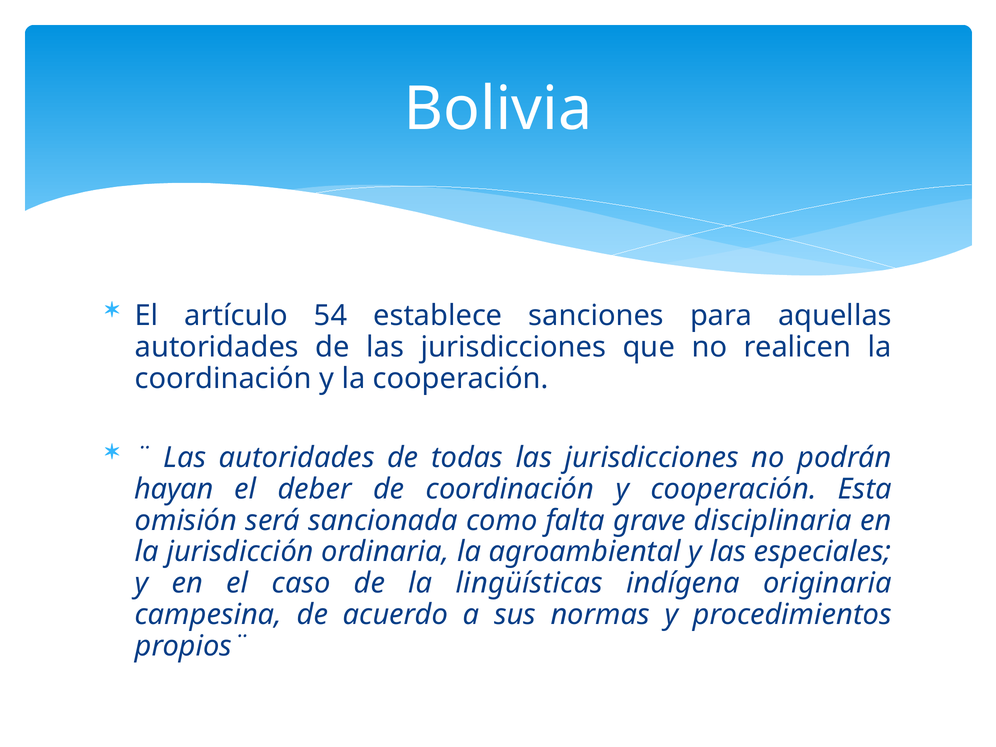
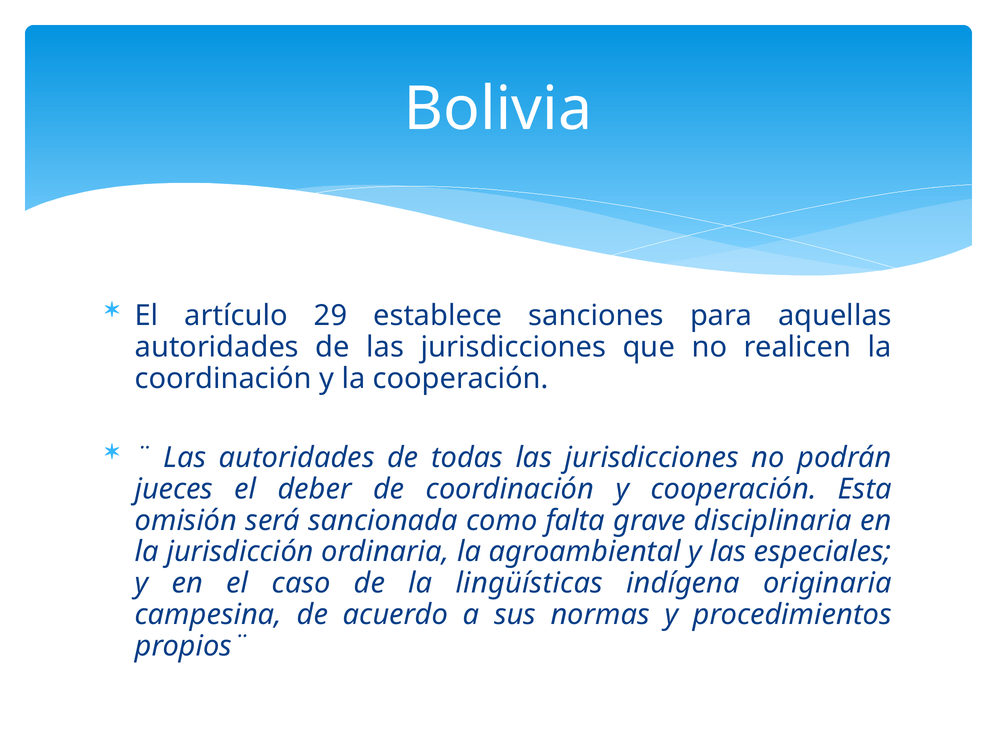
54: 54 -> 29
hayan: hayan -> jueces
